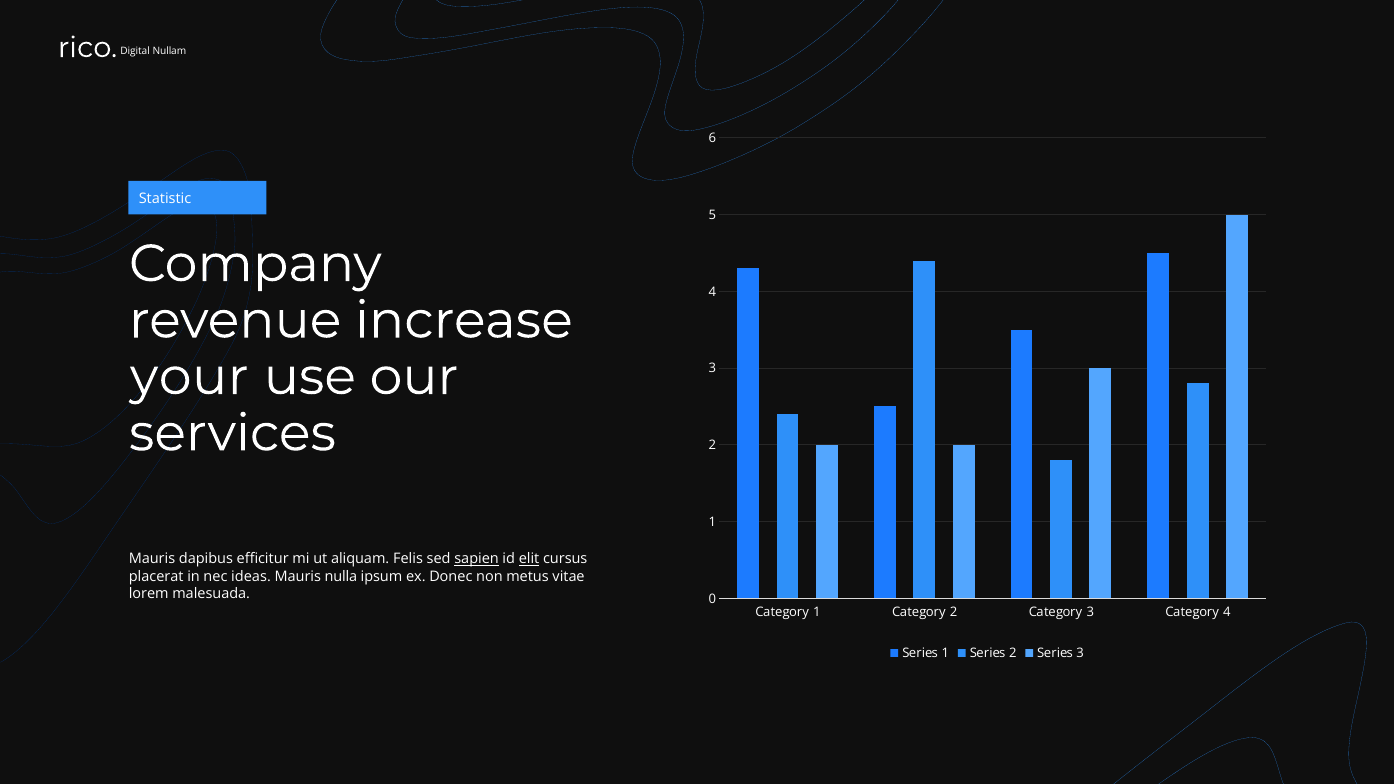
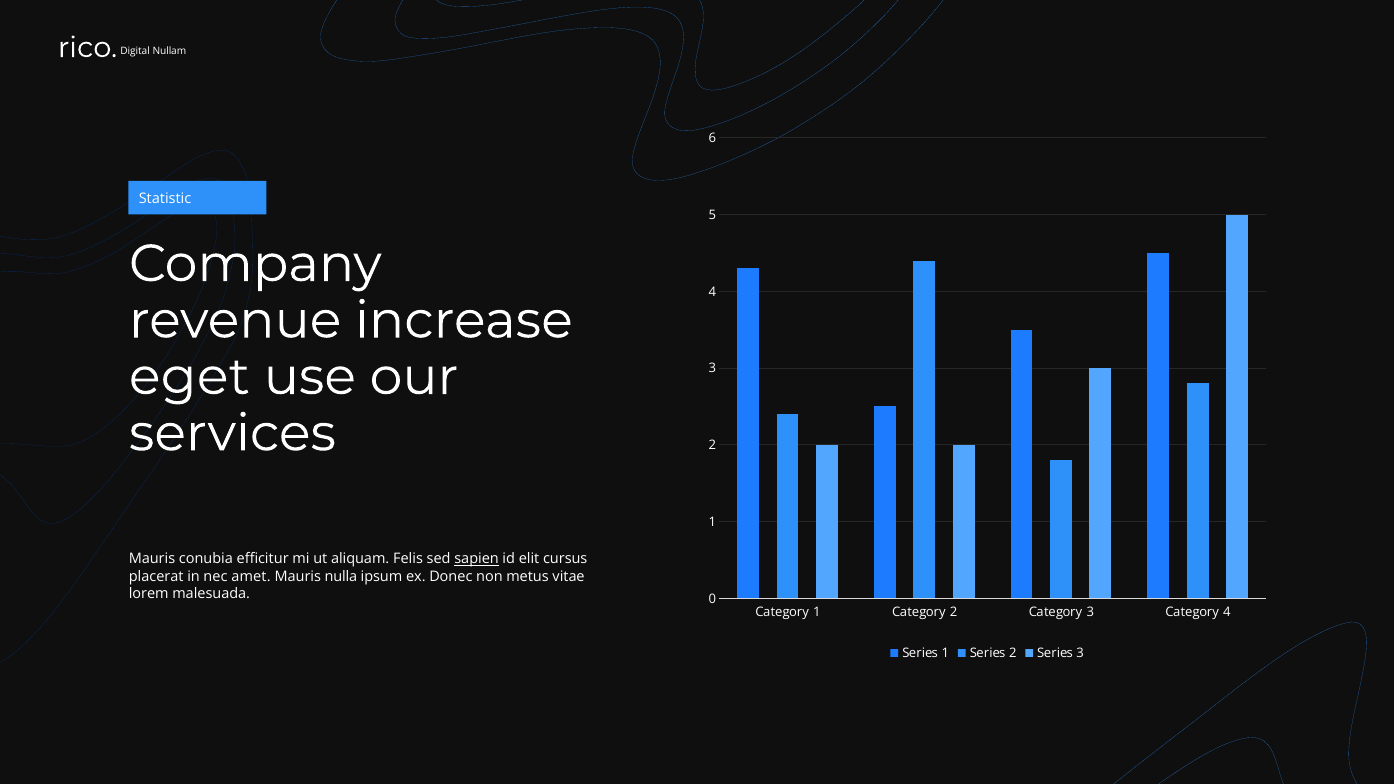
your: your -> eget
dapibus: dapibus -> conubia
elit underline: present -> none
ideas: ideas -> amet
